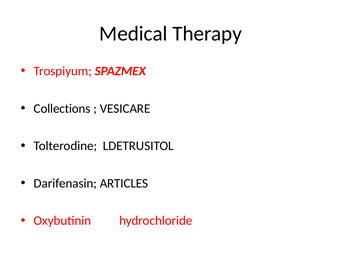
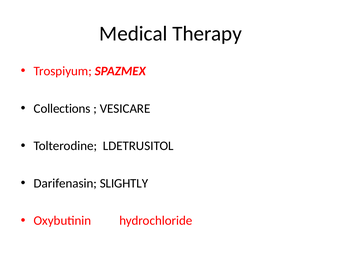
ARTICLES: ARTICLES -> SLIGHTLY
